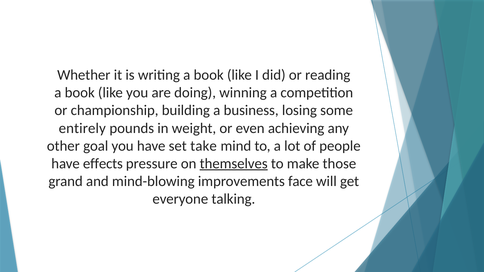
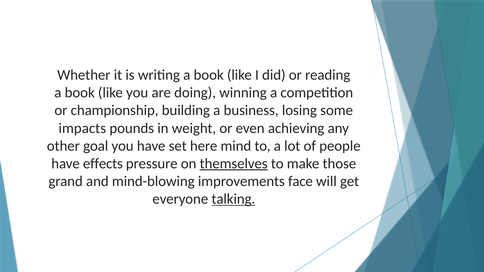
entirely: entirely -> impacts
take: take -> here
talking underline: none -> present
